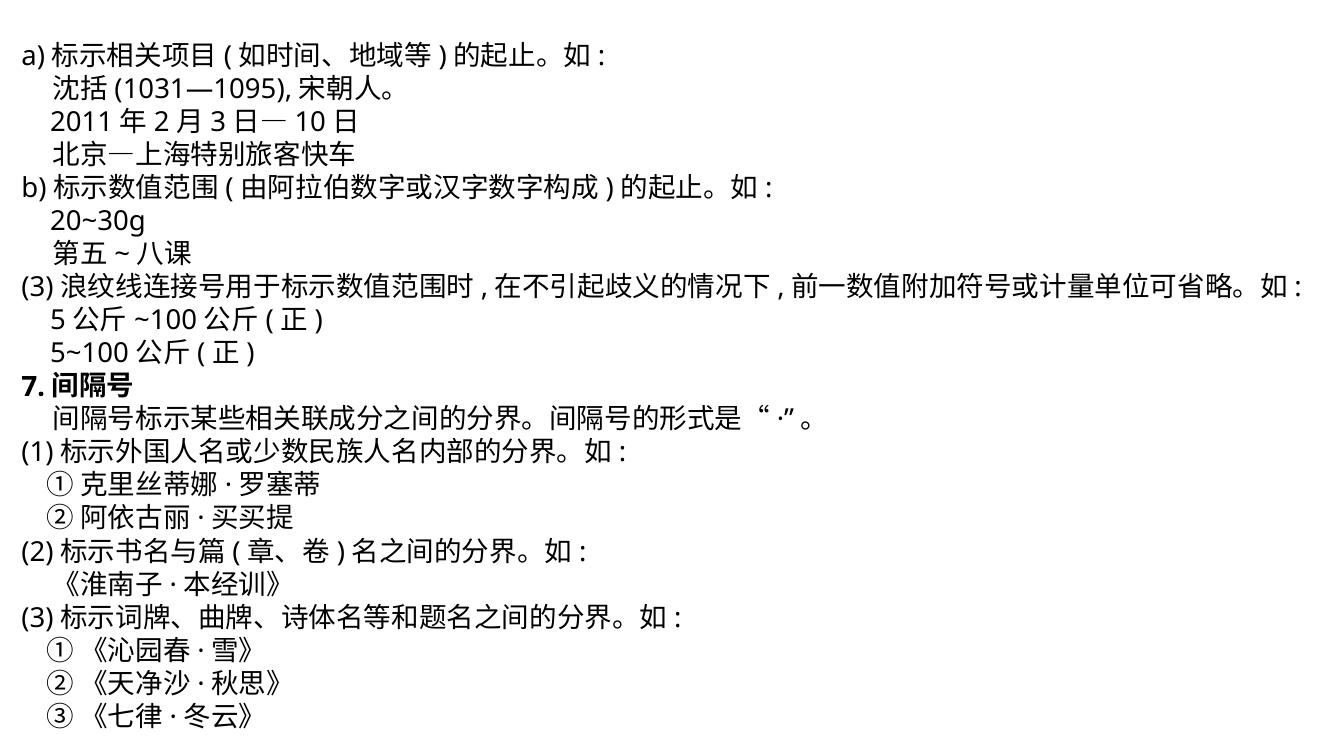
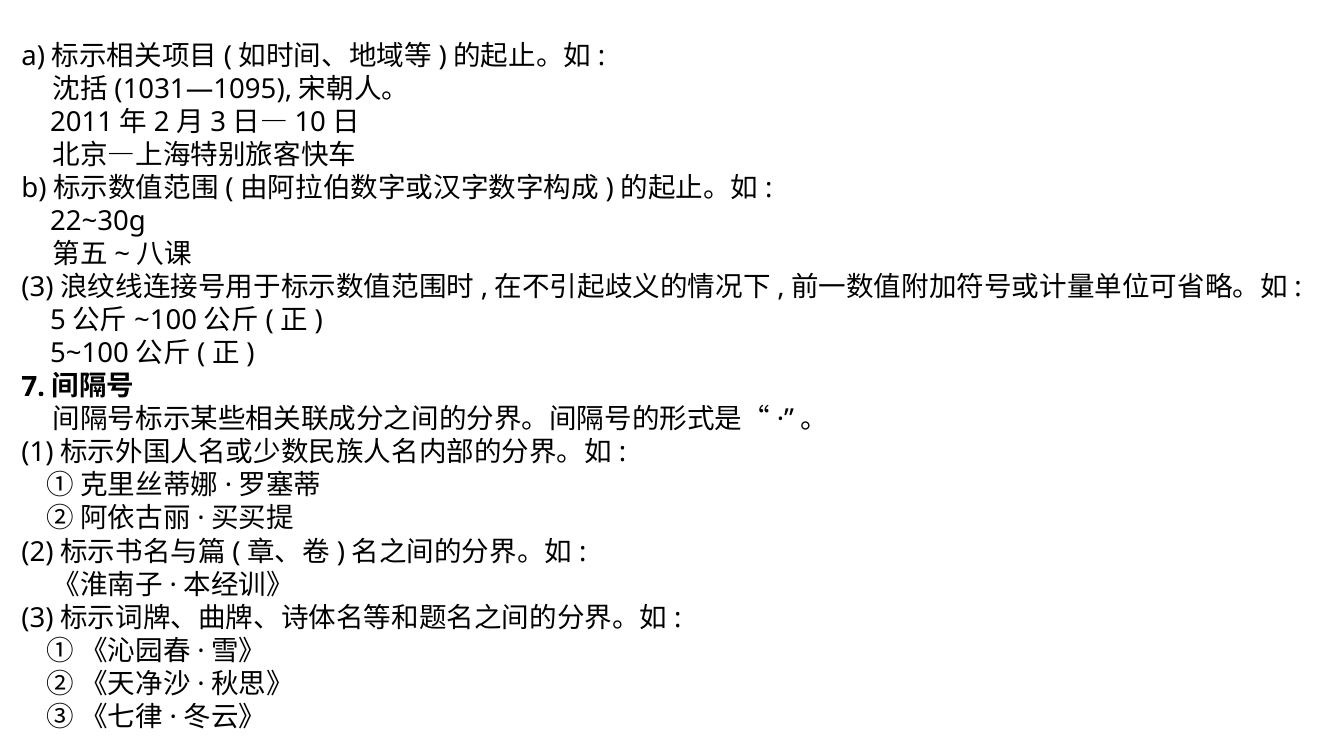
20~30g: 20~30g -> 22~30g
